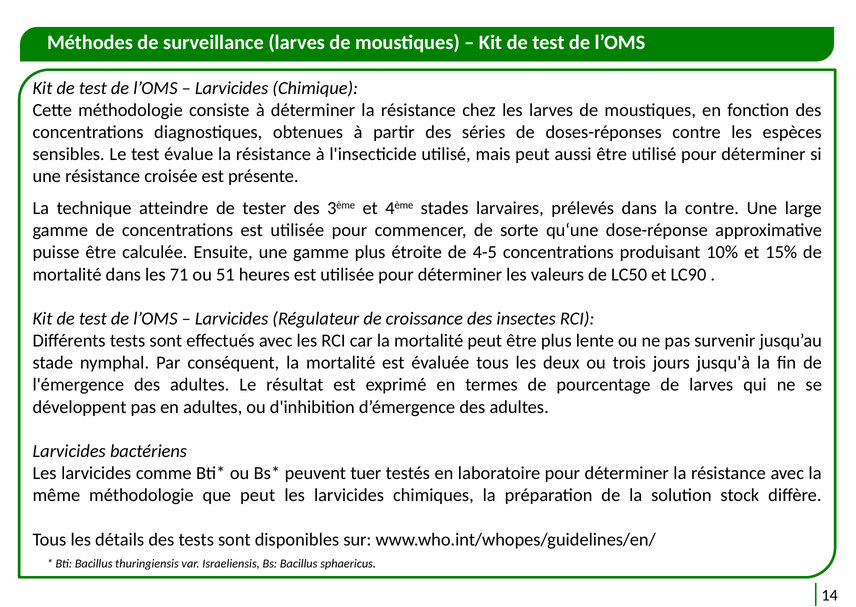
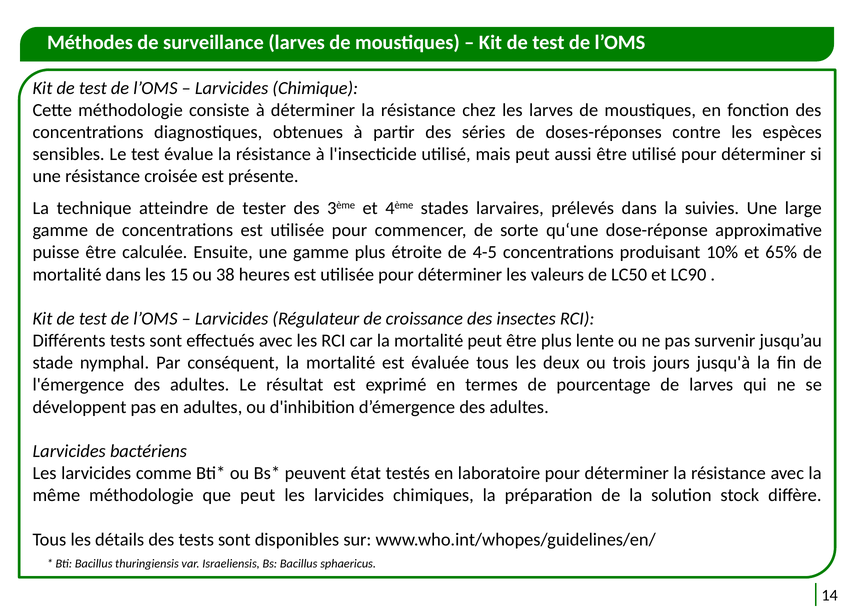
la contre: contre -> suivies
15%: 15% -> 65%
71: 71 -> 15
51: 51 -> 38
tuer: tuer -> état
